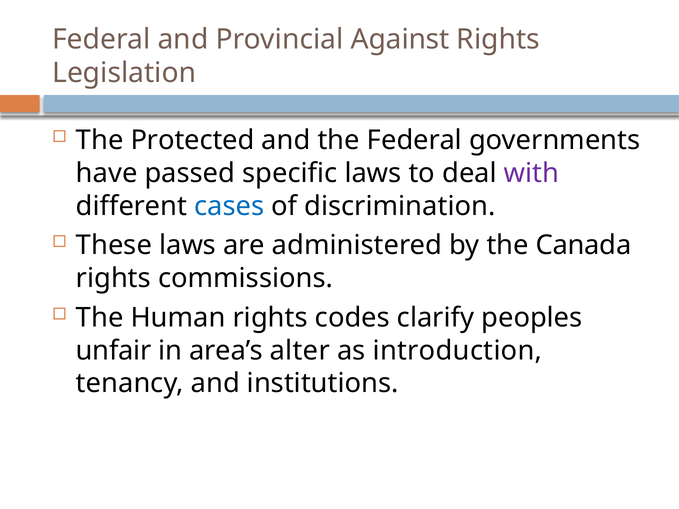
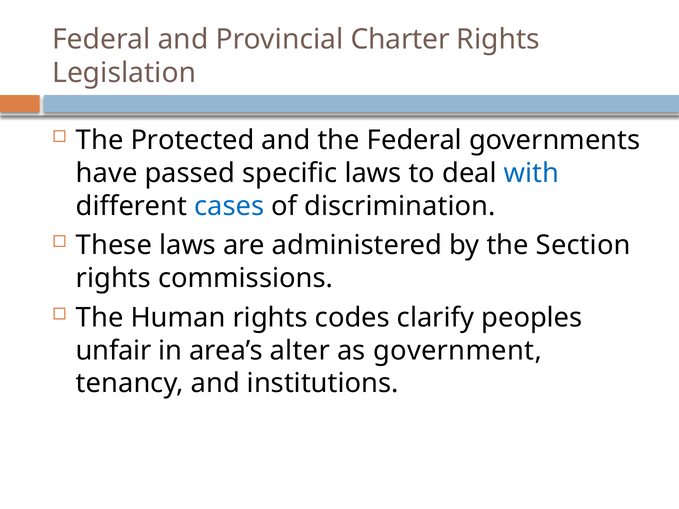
Against: Against -> Charter
with colour: purple -> blue
Canada: Canada -> Section
introduction: introduction -> government
